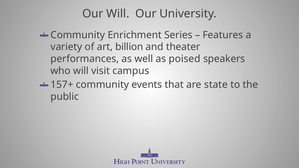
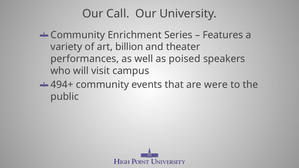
Our Will: Will -> Call
157+: 157+ -> 494+
state: state -> were
